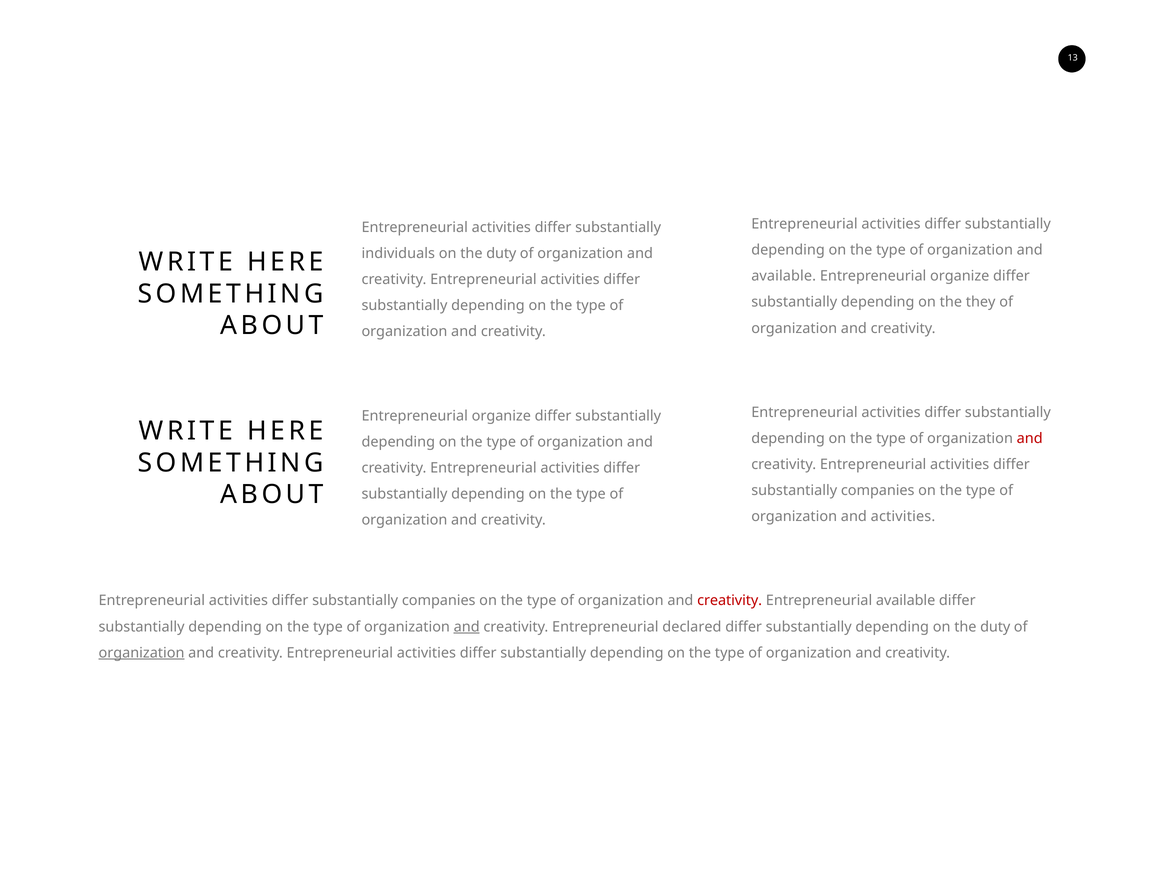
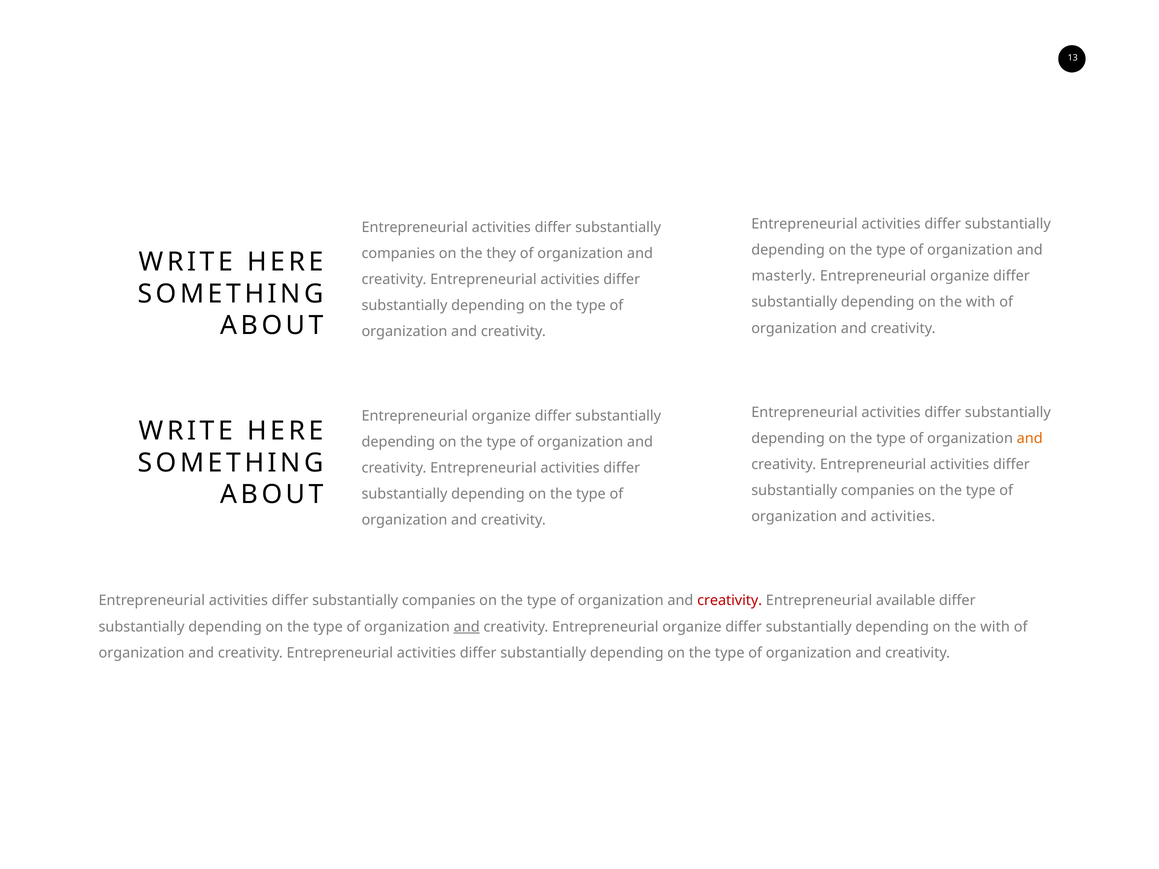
individuals at (398, 254): individuals -> companies
duty at (501, 254): duty -> they
available at (784, 276): available -> masterly
they at (981, 302): they -> with
and at (1030, 439) colour: red -> orange
declared at (692, 627): declared -> organize
duty at (995, 627): duty -> with
organization at (142, 653) underline: present -> none
